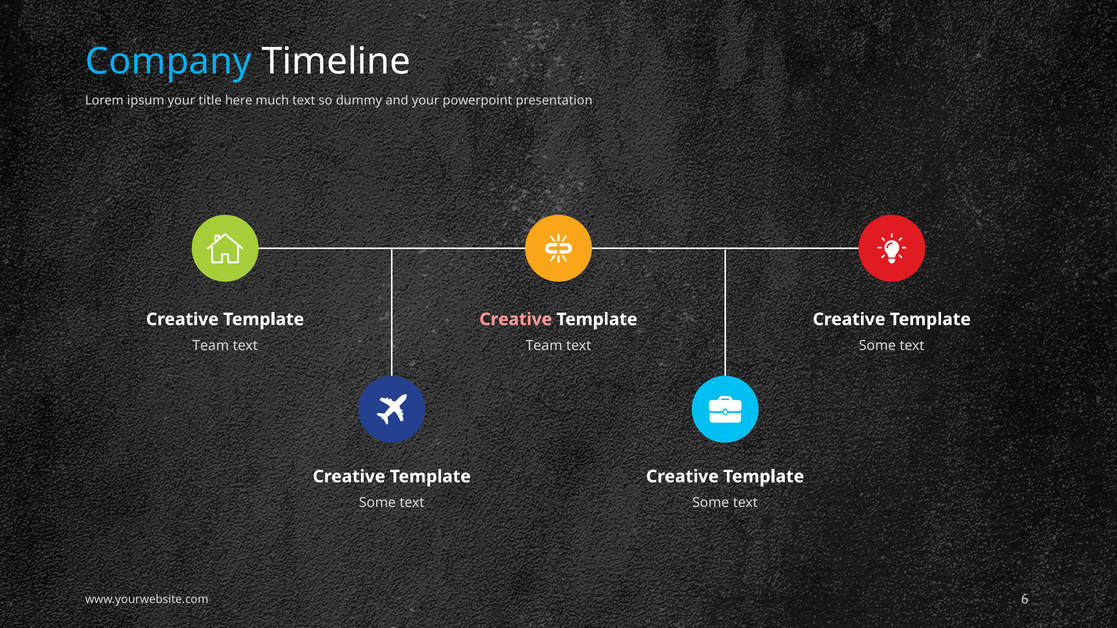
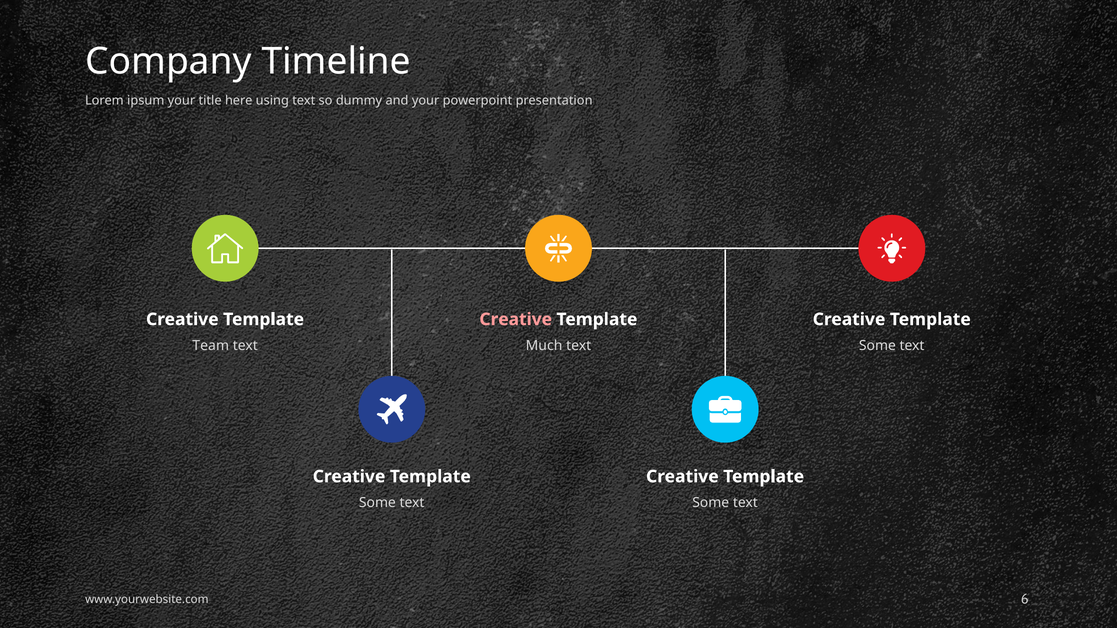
Company colour: light blue -> white
much: much -> using
Team at (544, 346): Team -> Much
